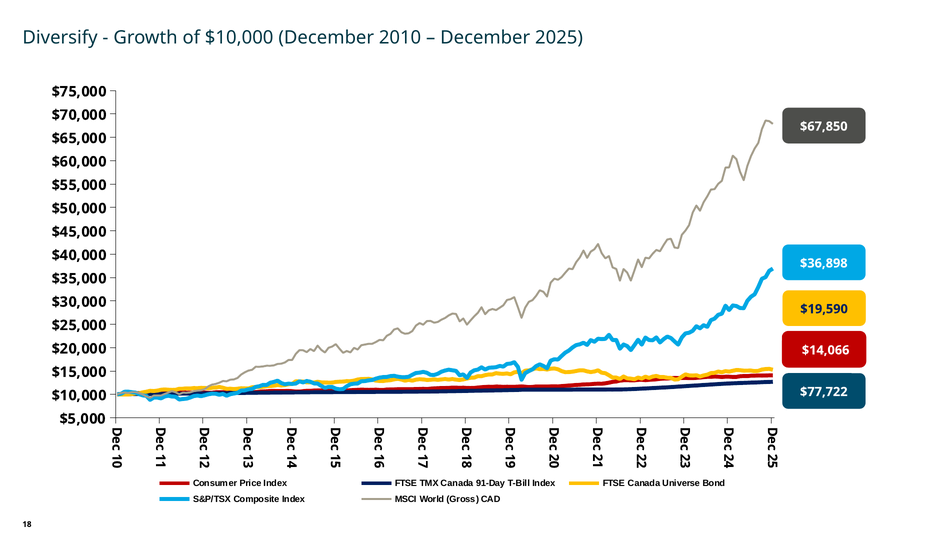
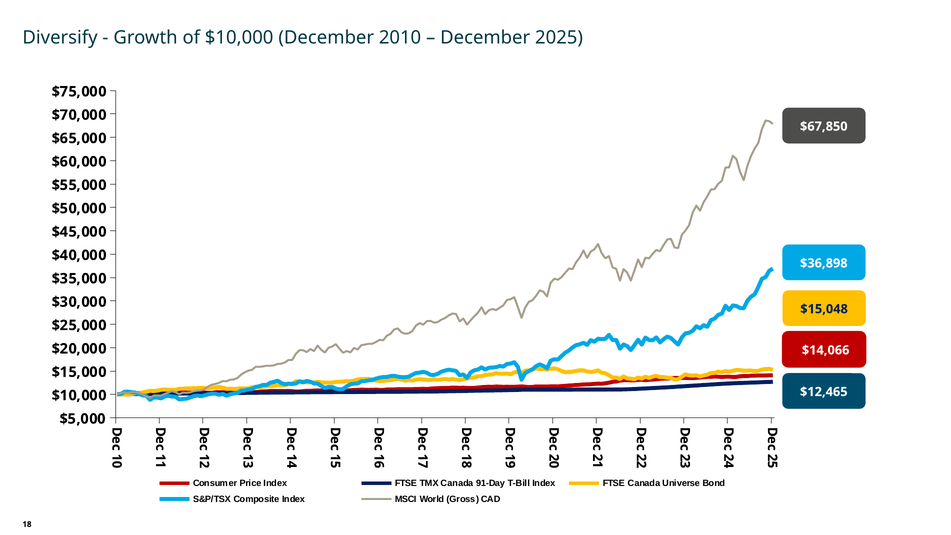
$19,590: $19,590 -> $15,048
$77,722: $77,722 -> $12,465
